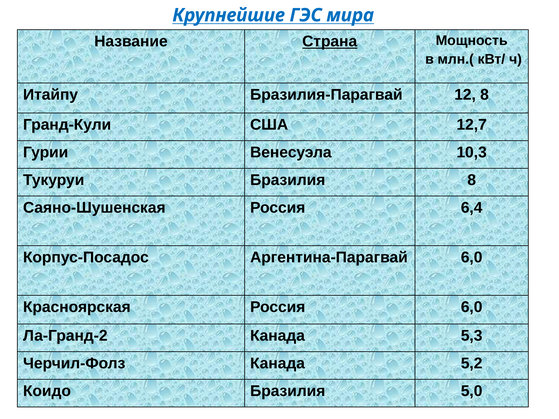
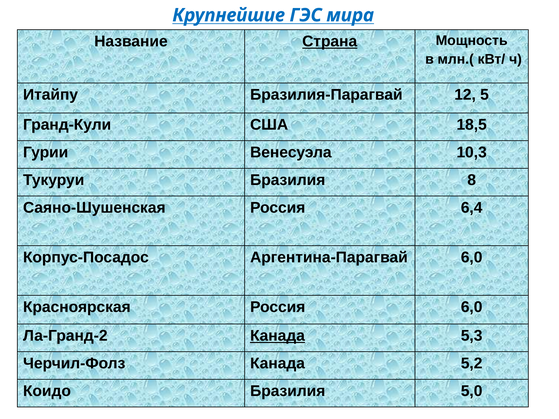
12 8: 8 -> 5
12,7: 12,7 -> 18,5
Канада at (278, 336) underline: none -> present
